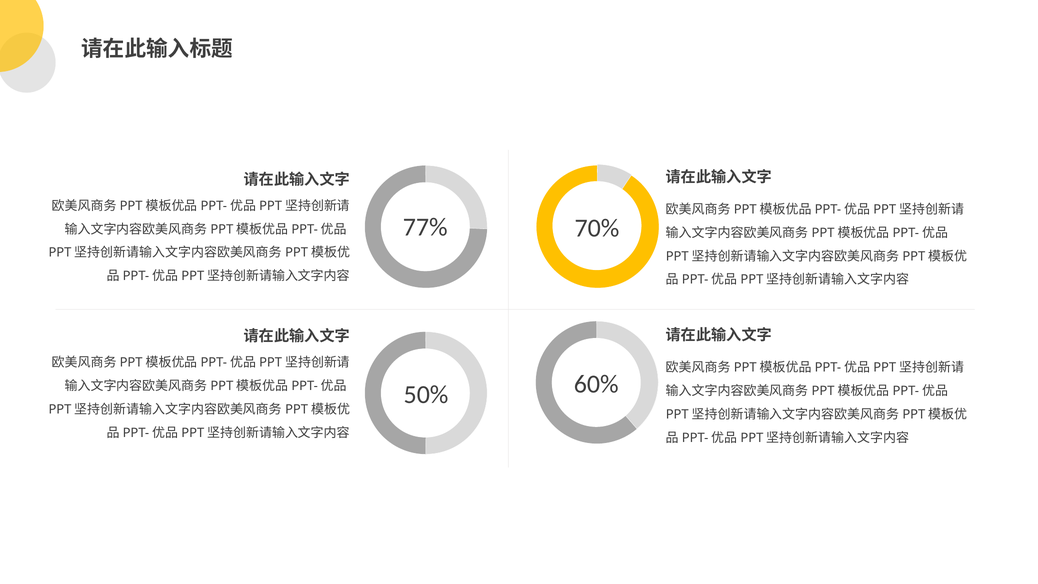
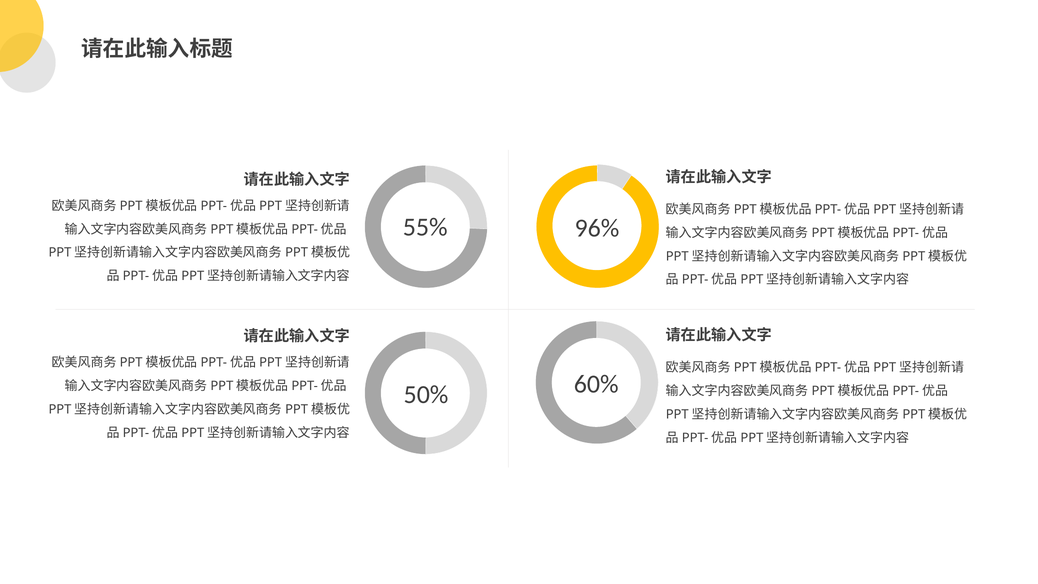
77%: 77% -> 55%
70%: 70% -> 96%
